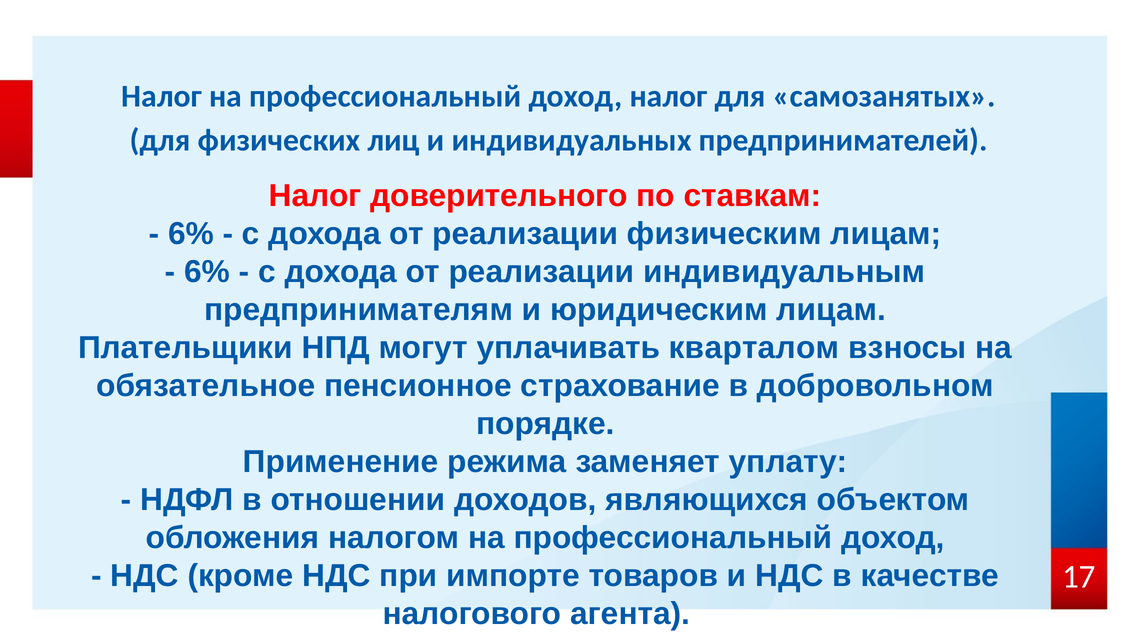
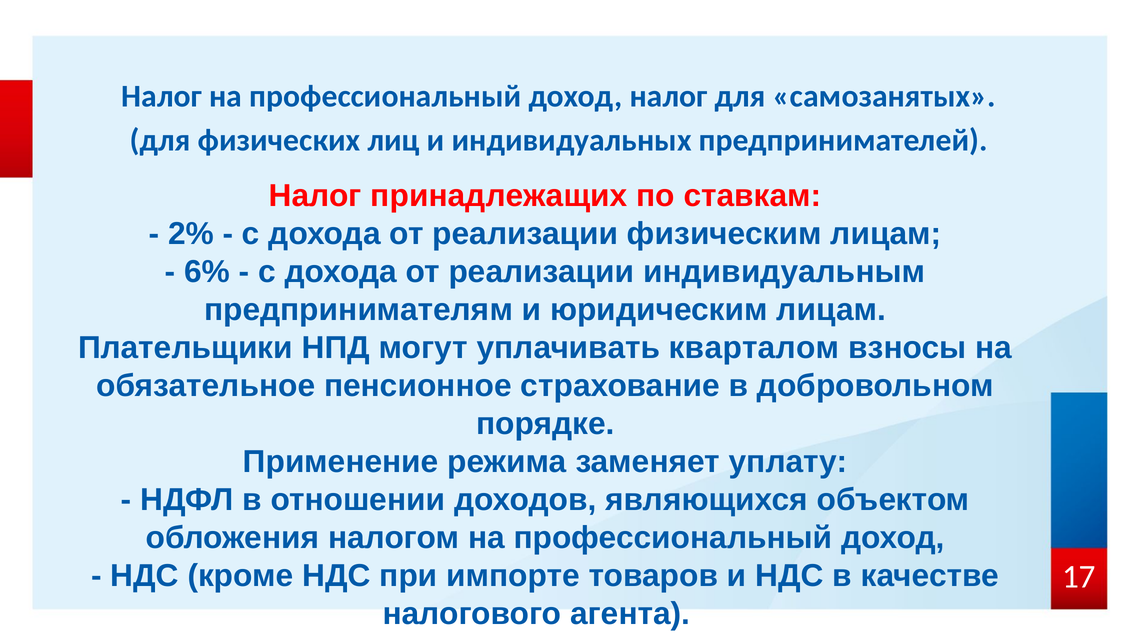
доверительного: доверительного -> принадлежащих
6% at (191, 234): 6% -> 2%
